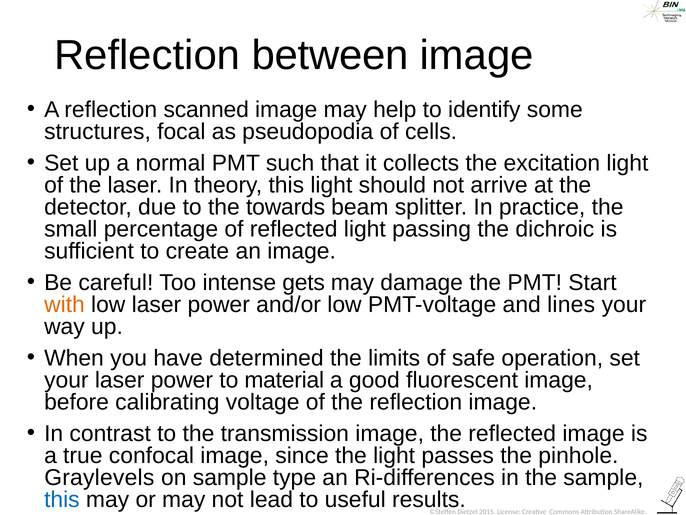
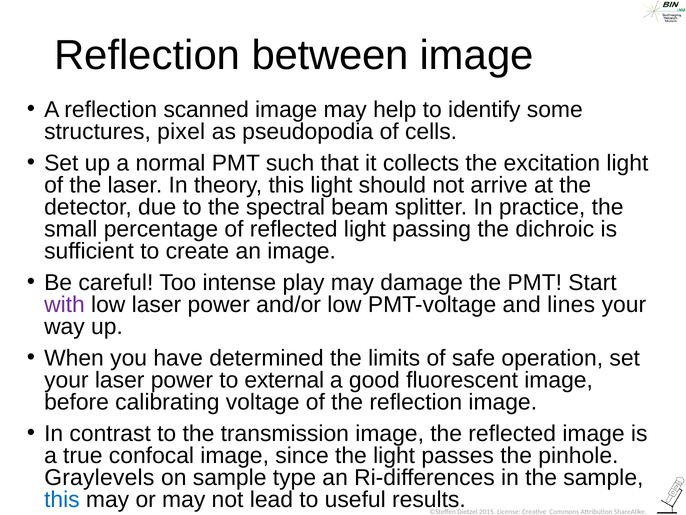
focal: focal -> pixel
towards: towards -> spectral
gets: gets -> play
with colour: orange -> purple
material: material -> external
